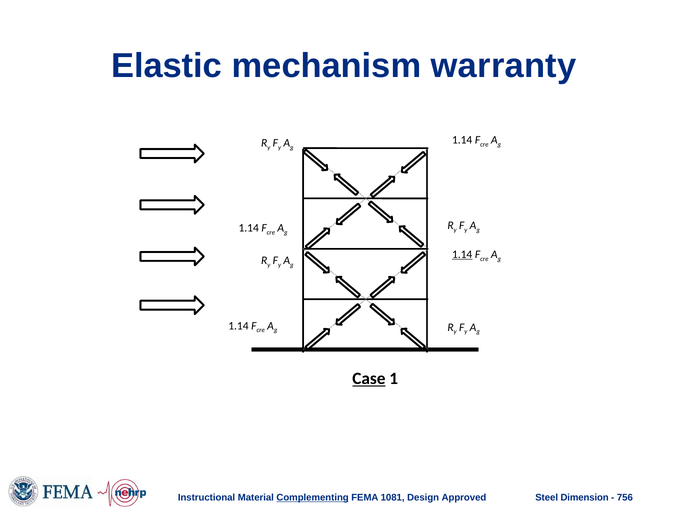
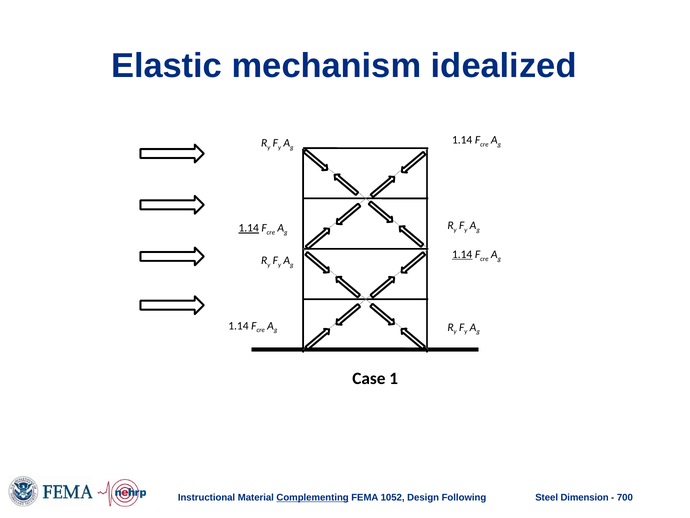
warranty: warranty -> idealized
1.14 at (249, 228) underline: none -> present
Case underline: present -> none
1081: 1081 -> 1052
Approved: Approved -> Following
756: 756 -> 700
